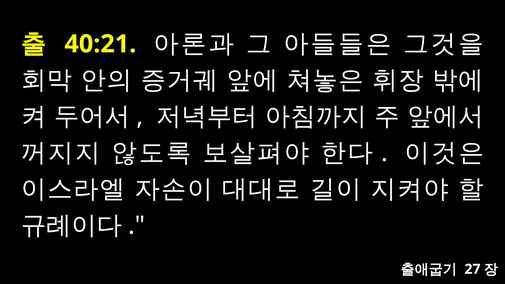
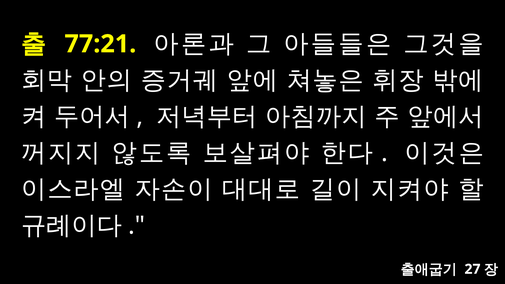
40:21: 40:21 -> 77:21
